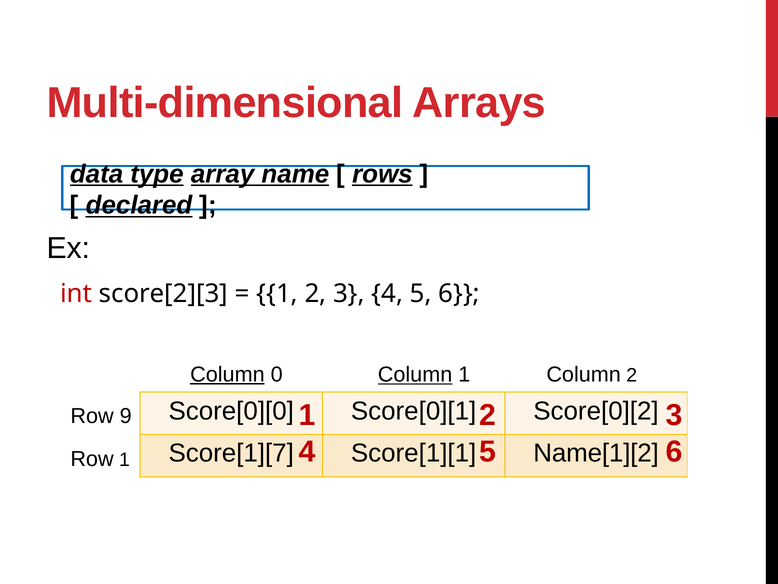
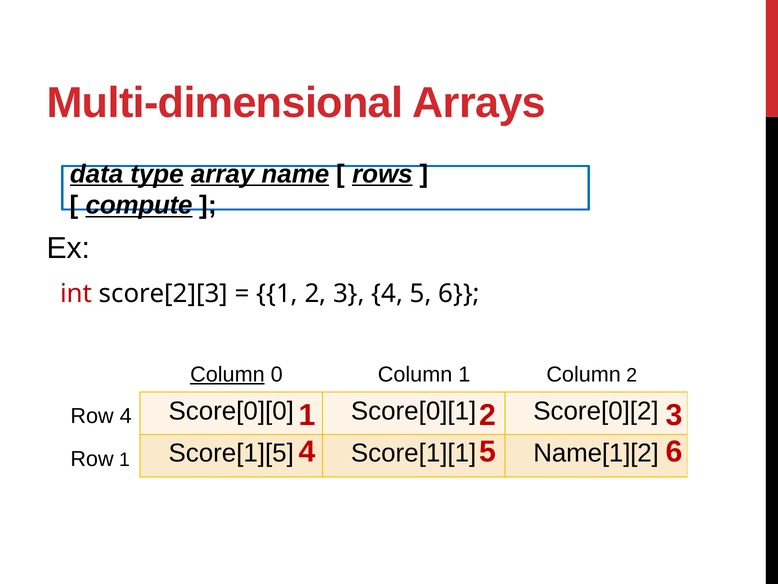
declared: declared -> compute
Column at (415, 374) underline: present -> none
Row 9: 9 -> 4
Score[1][7: Score[1][7 -> Score[1][5
